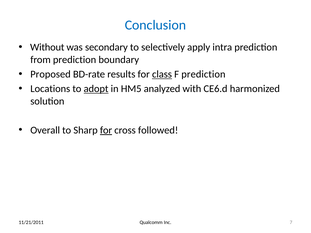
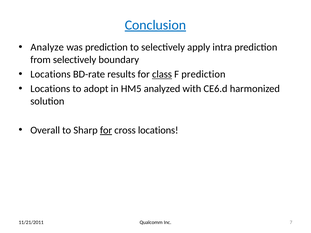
Conclusion underline: none -> present
Without: Without -> Analyze
was secondary: secondary -> prediction
from prediction: prediction -> selectively
Proposed at (50, 74): Proposed -> Locations
adopt underline: present -> none
cross followed: followed -> locations
